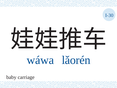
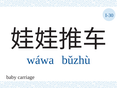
lǎorén: lǎorén -> bǔzhù
